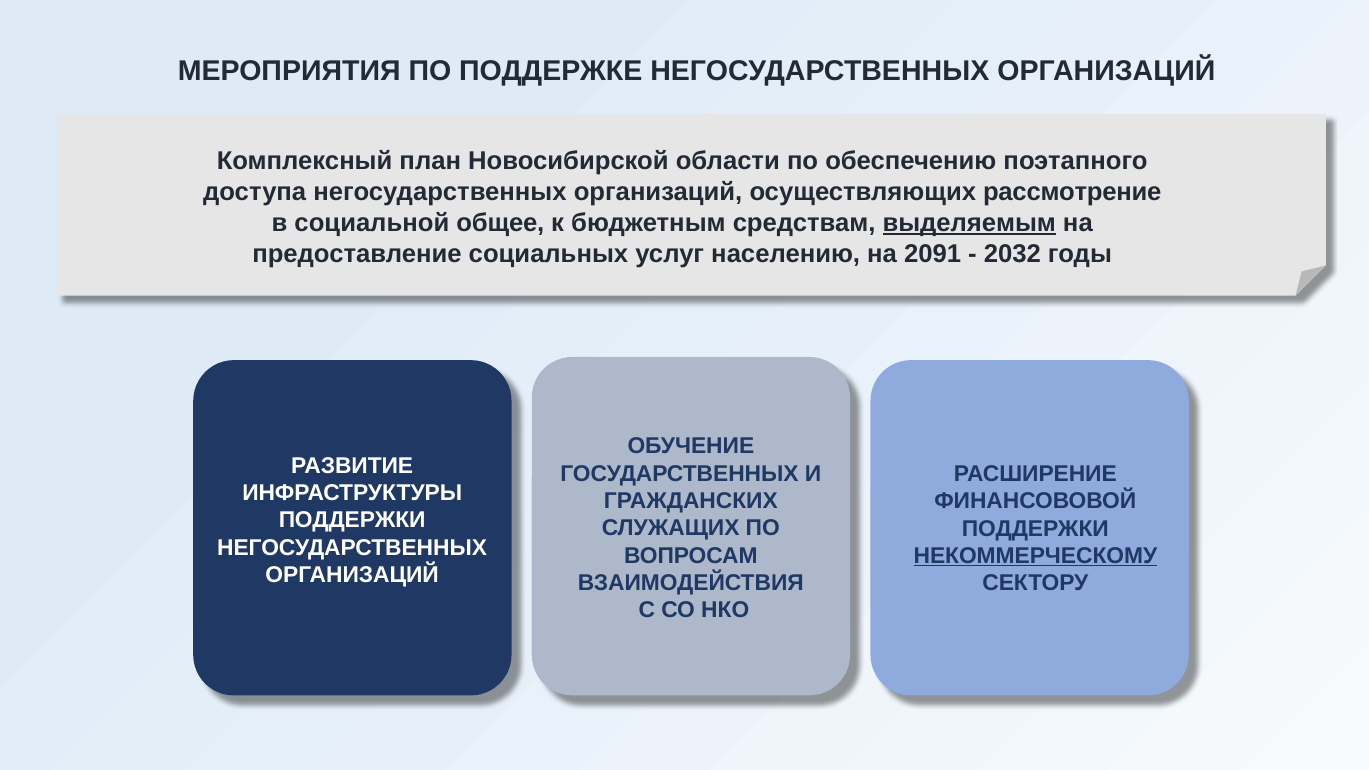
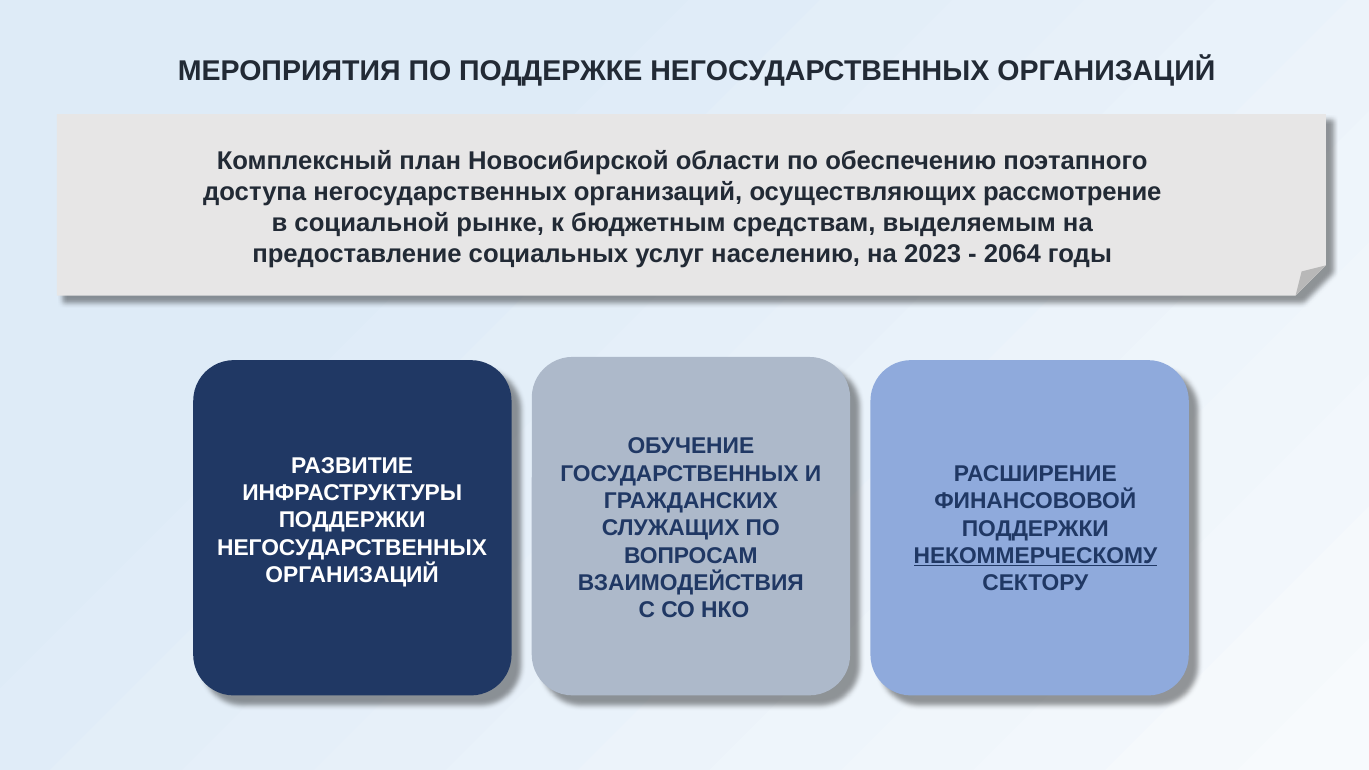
общее: общее -> рынке
выделяемым underline: present -> none
2091: 2091 -> 2023
2032: 2032 -> 2064
